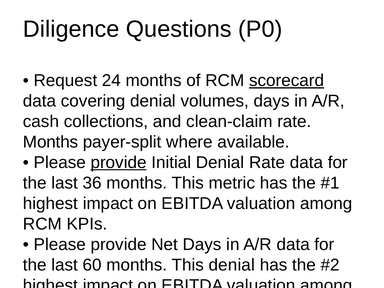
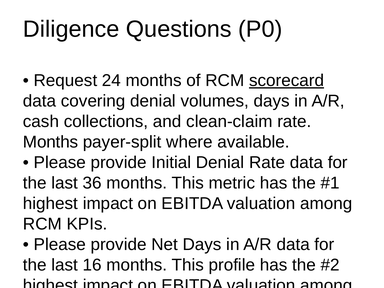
provide at (119, 162) underline: present -> none
60: 60 -> 16
This denial: denial -> profile
